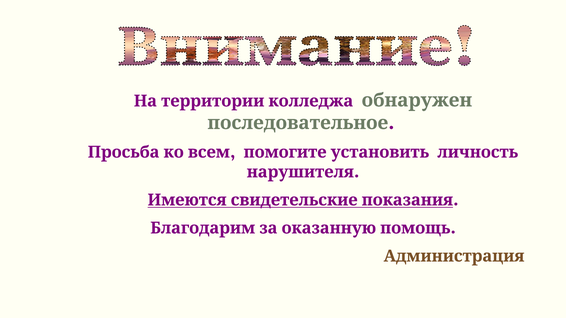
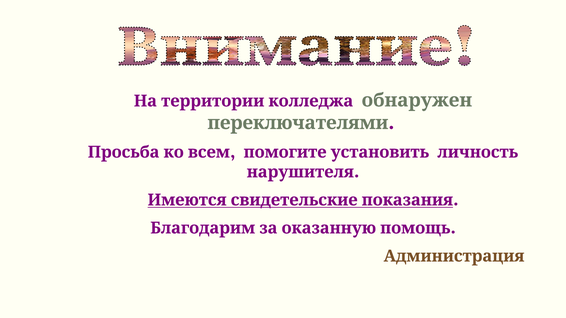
последовательное: последовательное -> переключателями
